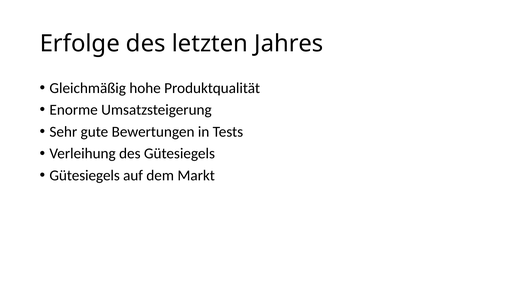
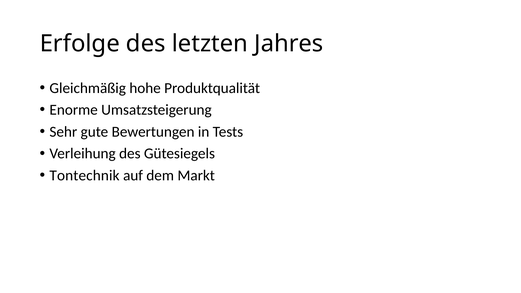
Gütesiegels at (85, 175): Gütesiegels -> Tontechnik
